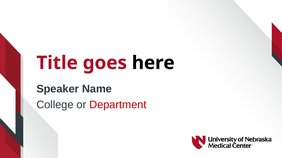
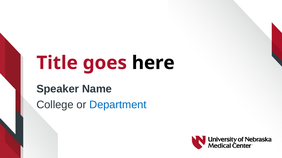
Department colour: red -> blue
